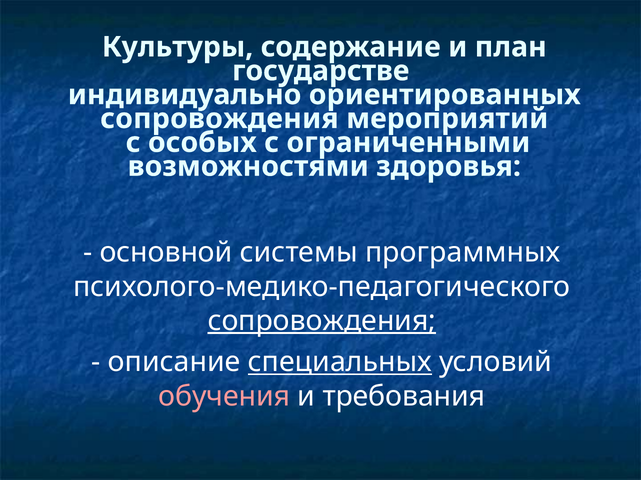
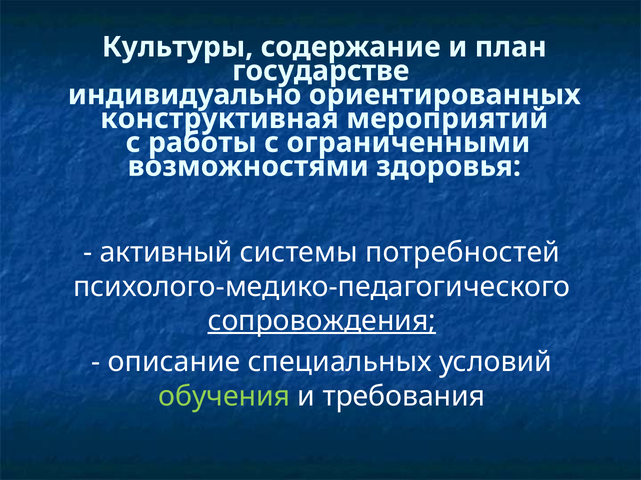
сопровождения at (219, 119): сопровождения -> конструктивная
особых: особых -> работы
основной: основной -> активный
программных: программных -> потребностей
специальных underline: present -> none
обучения colour: pink -> light green
